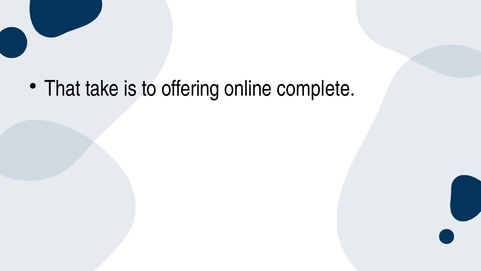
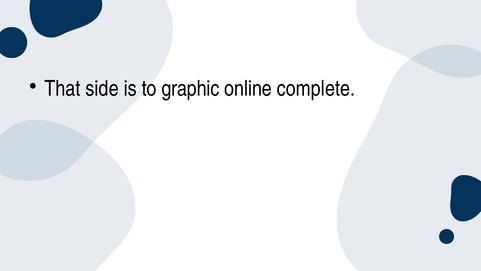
take: take -> side
offering: offering -> graphic
